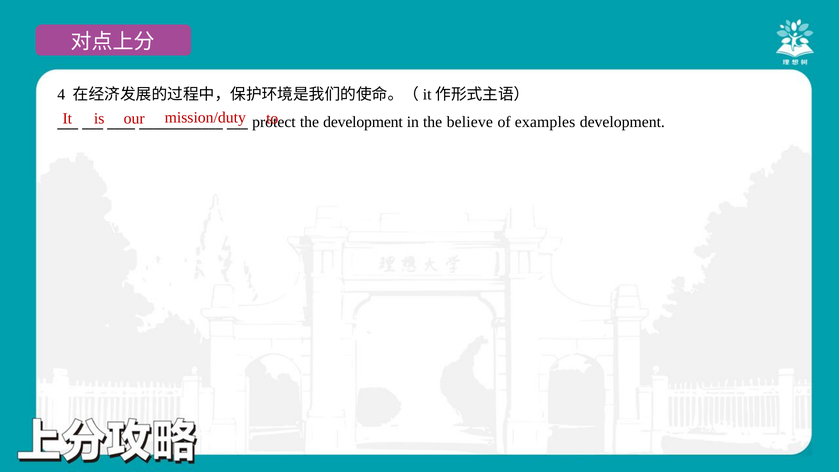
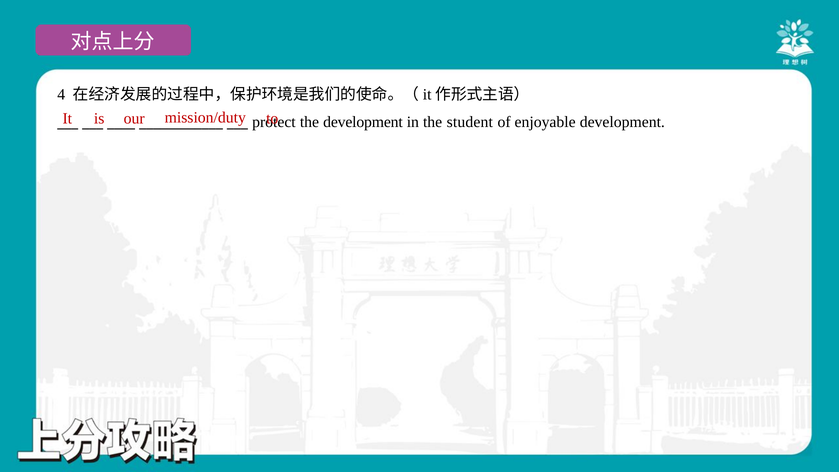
believe: believe -> student
examples: examples -> enjoyable
